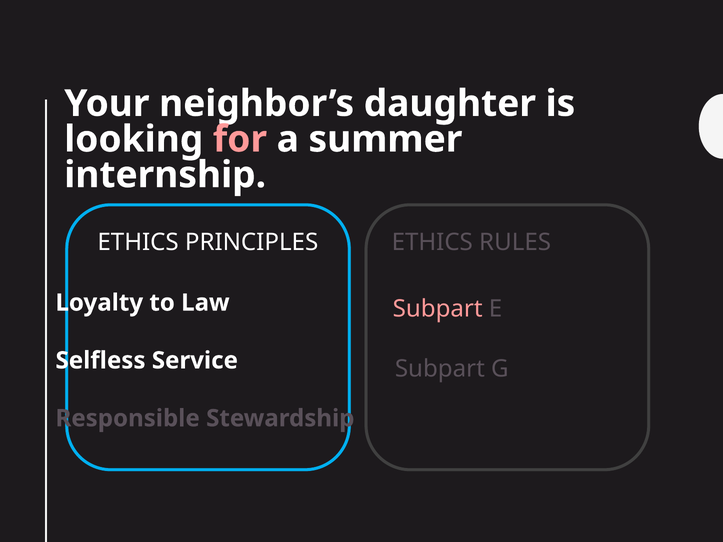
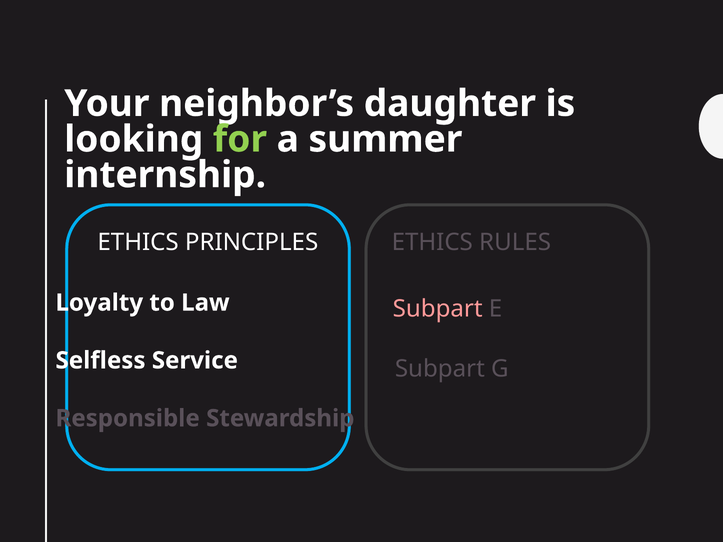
for colour: pink -> light green
